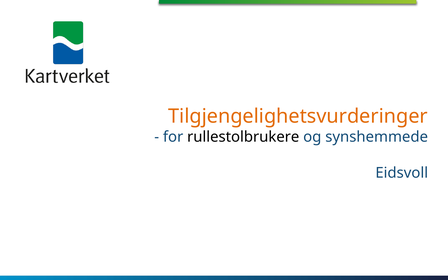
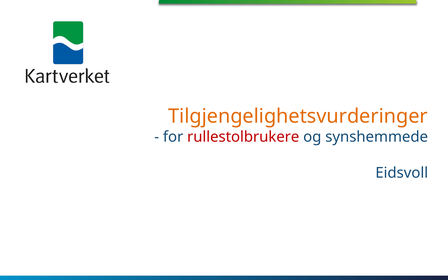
rullestolbrukere colour: black -> red
